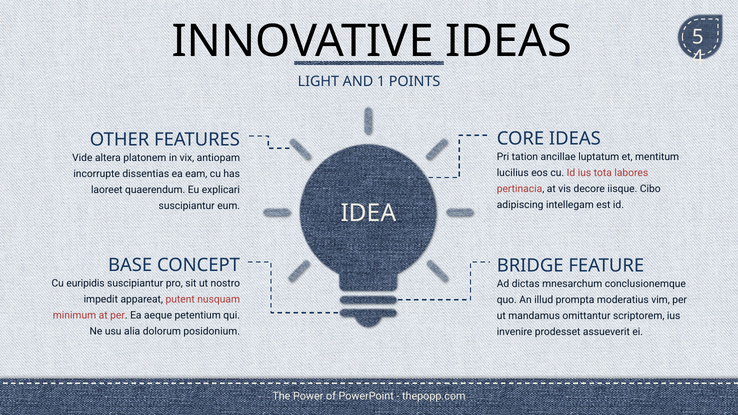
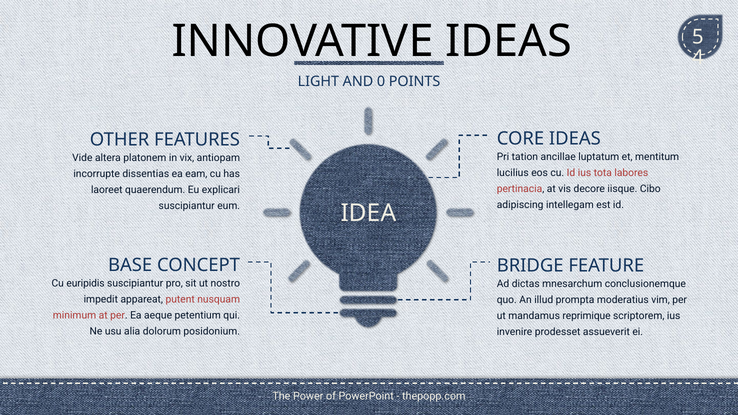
1: 1 -> 0
omittantur: omittantur -> reprimique
